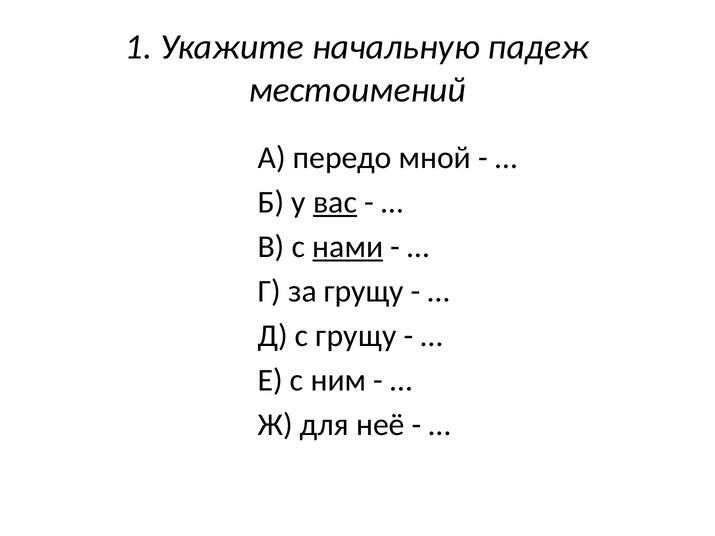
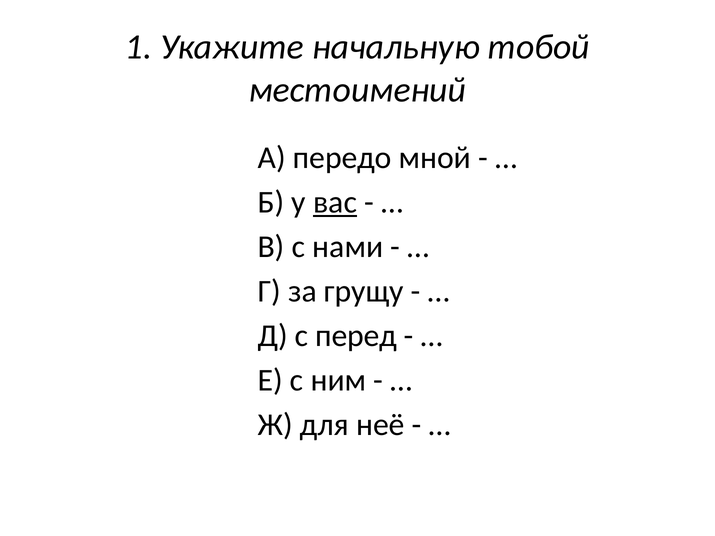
падеж: падеж -> тобой
нами underline: present -> none
с грущу: грущу -> перед
